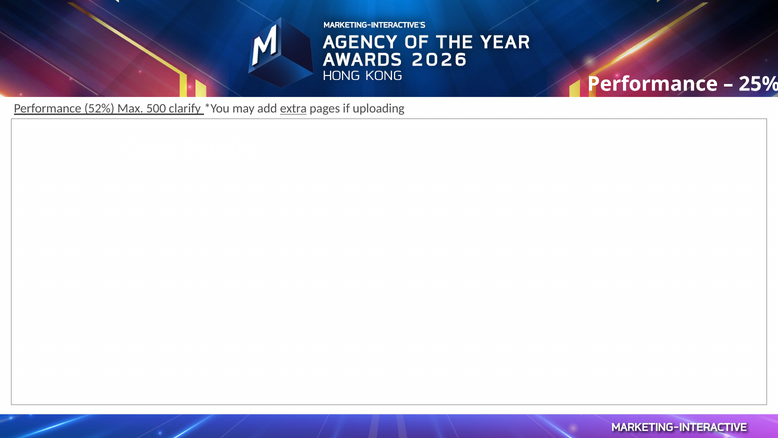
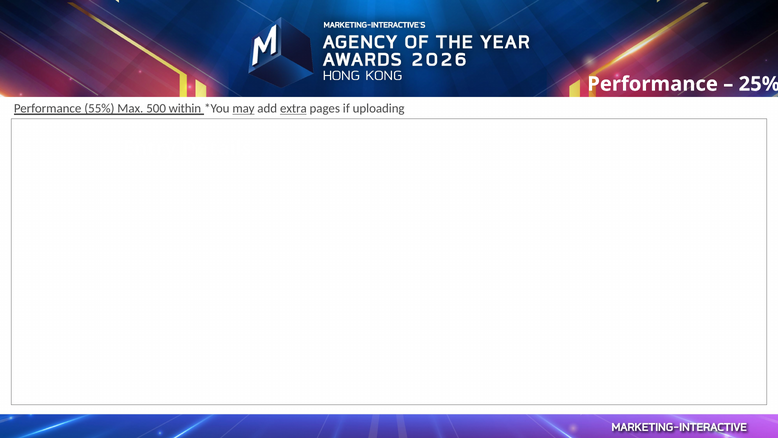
52%: 52% -> 55%
clarify: clarify -> within
may underline: none -> present
